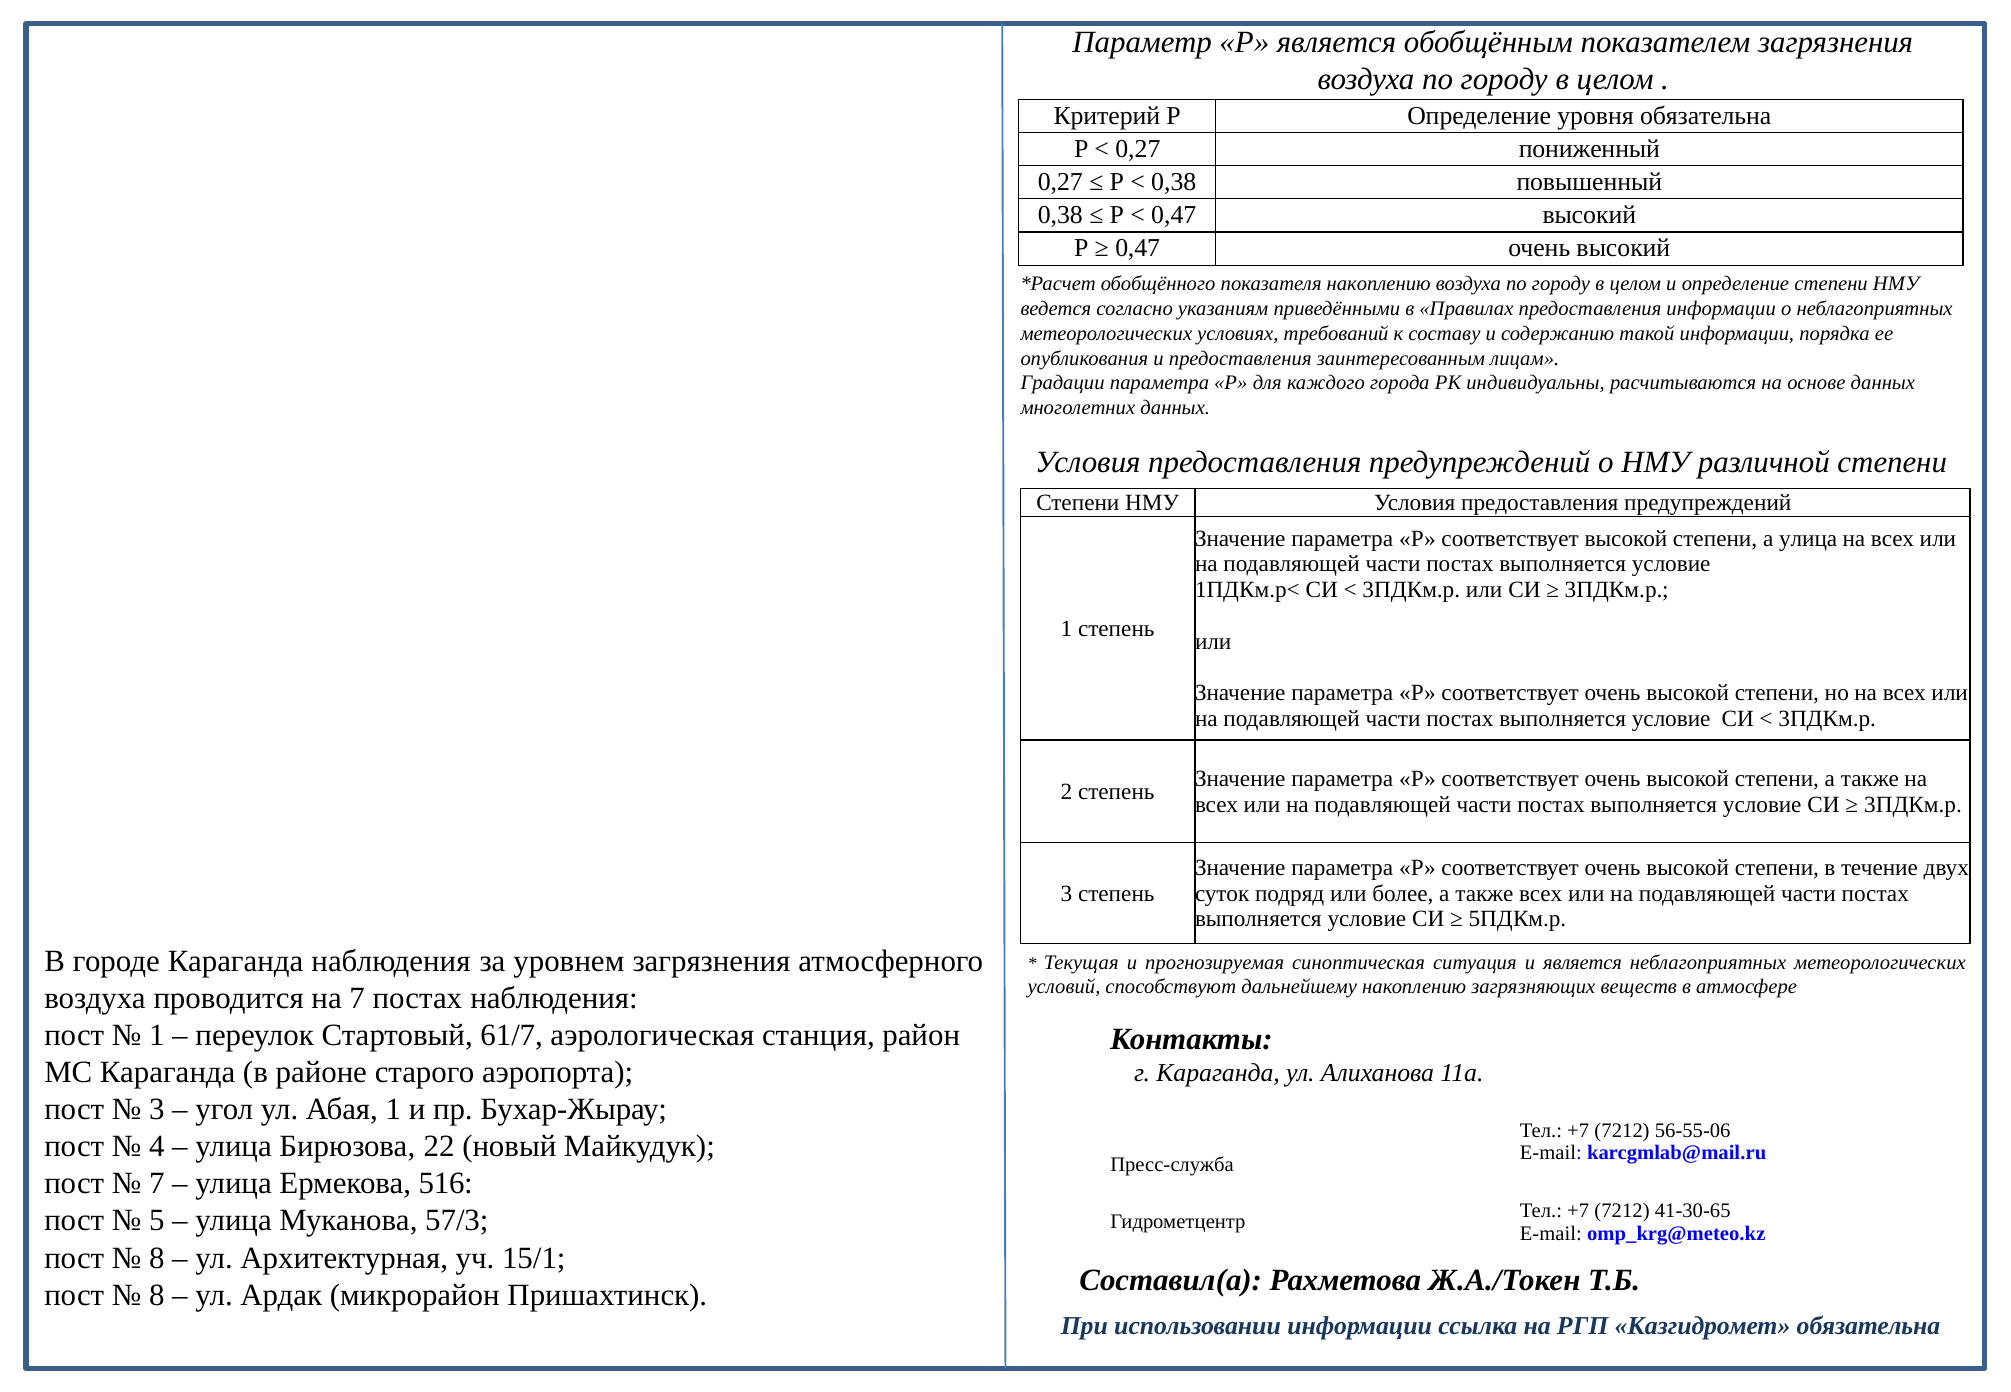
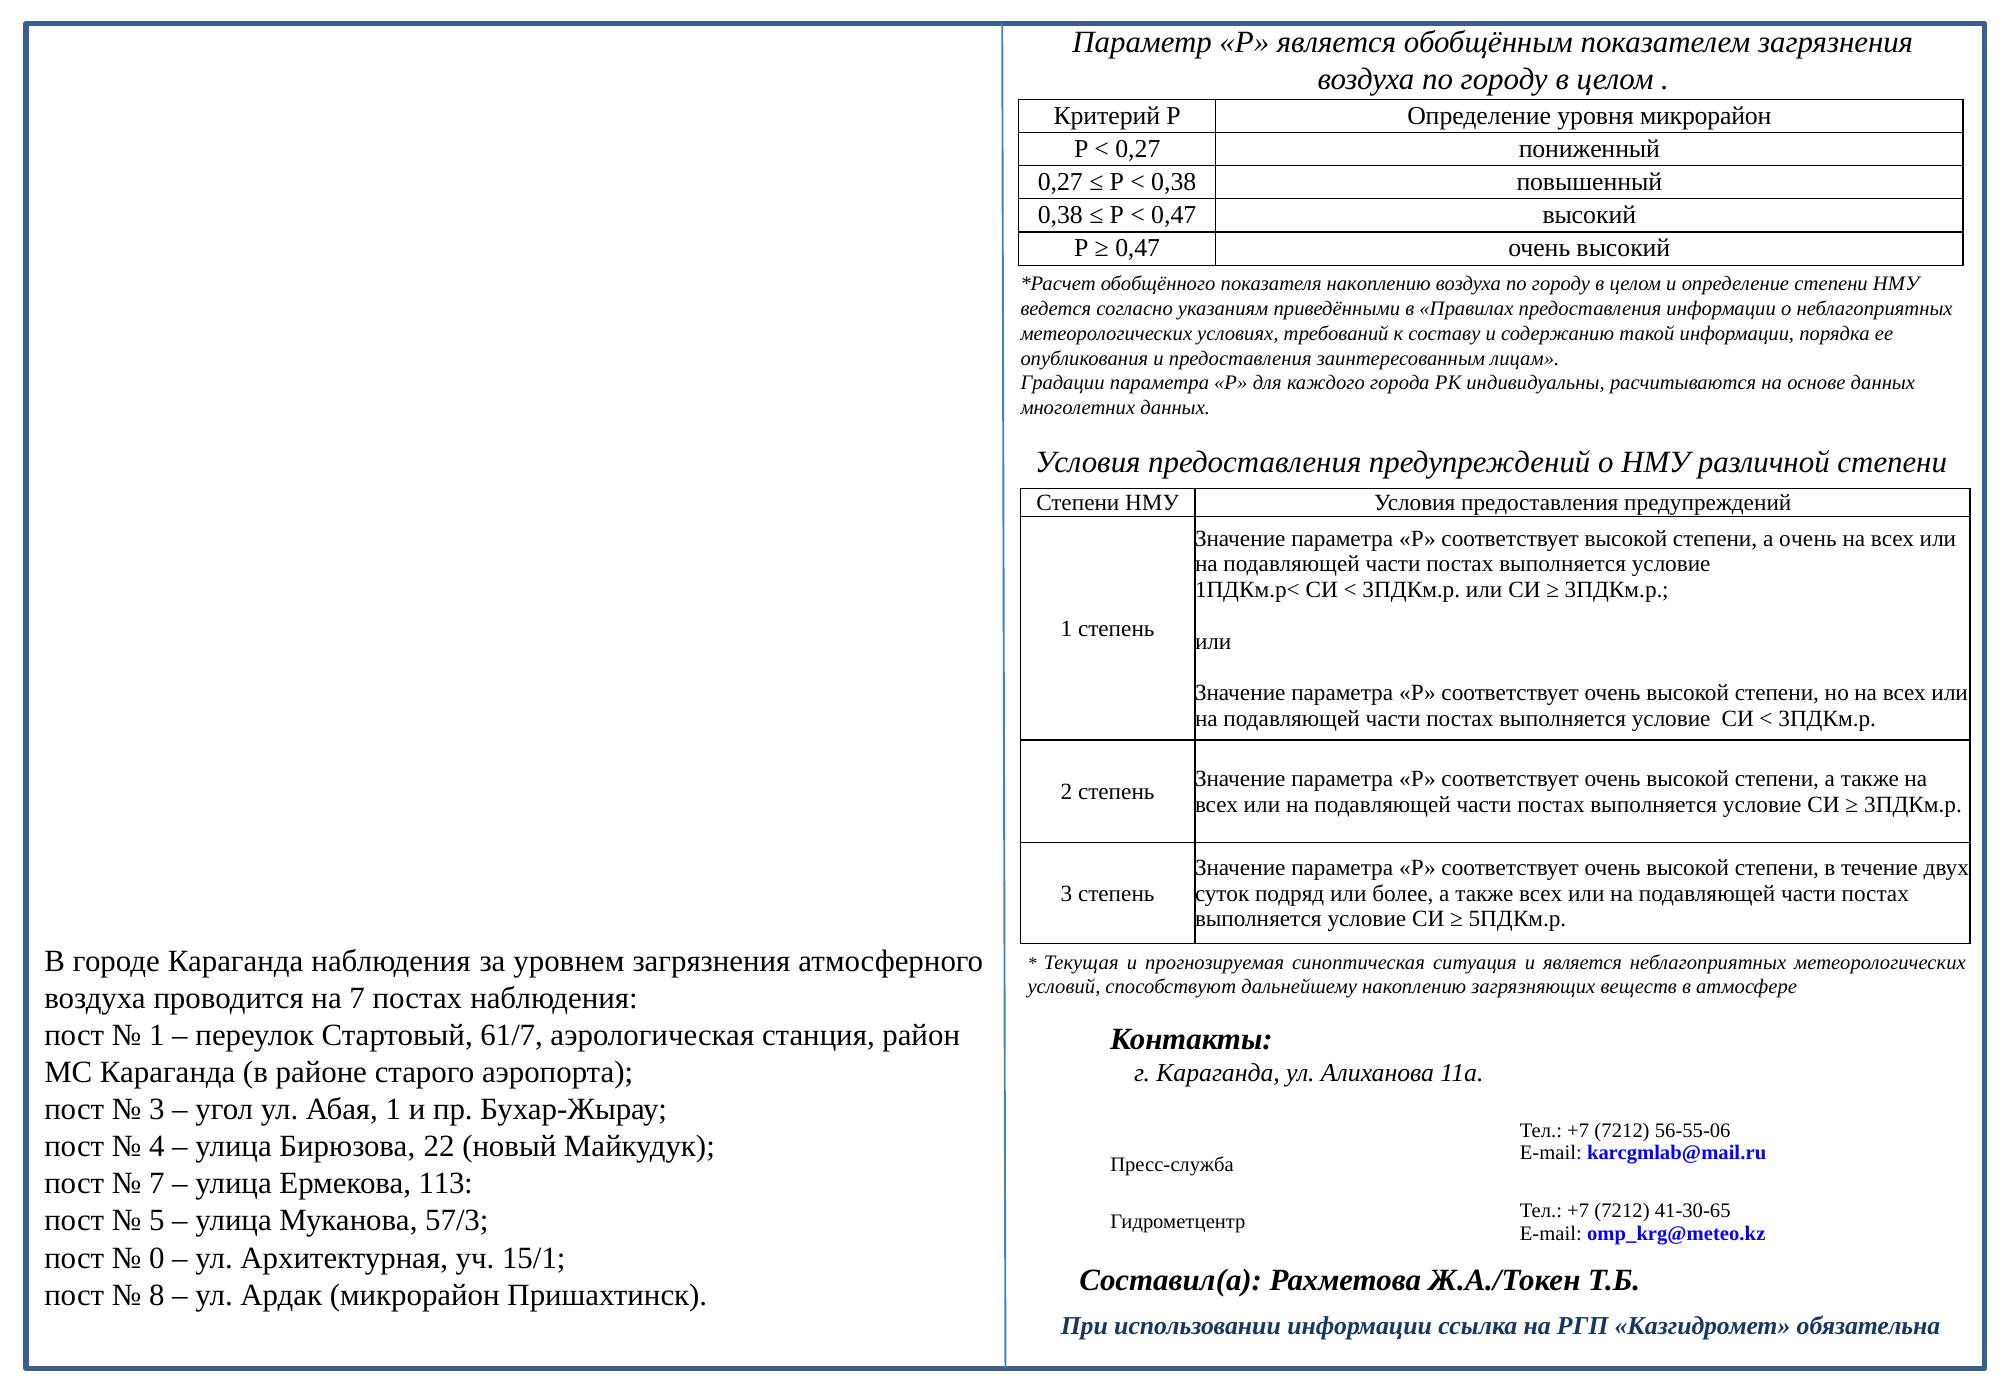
уровня обязательна: обязательна -> микрорайон
а улица: улица -> очень
516: 516 -> 113
8 at (157, 1258): 8 -> 0
